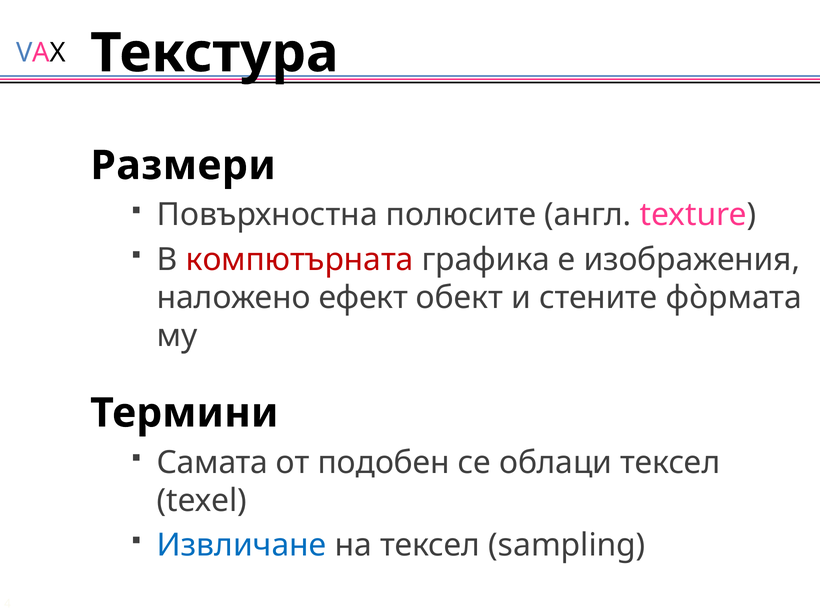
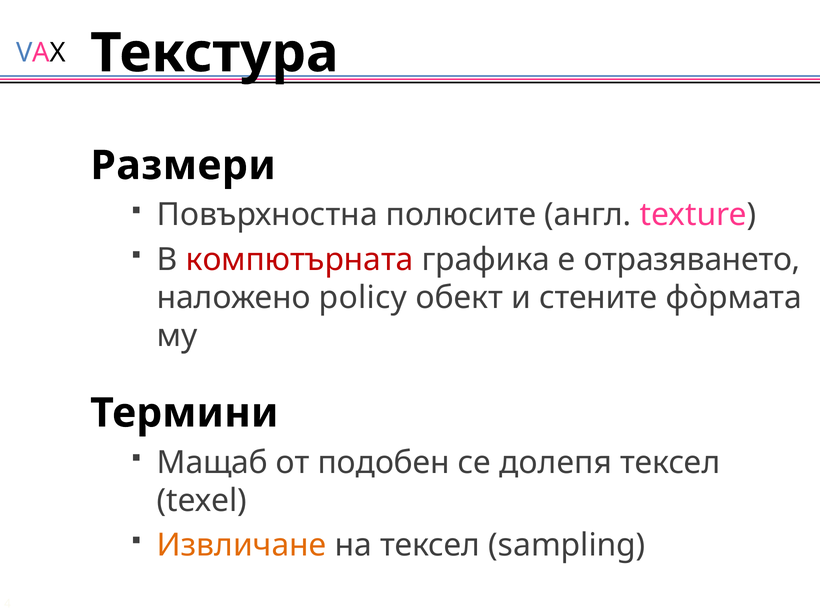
изображения: изображения -> отразяването
ефект: ефект -> policy
Самата: Самата -> Мащаб
облаци: облаци -> долепя
Извличане colour: blue -> orange
